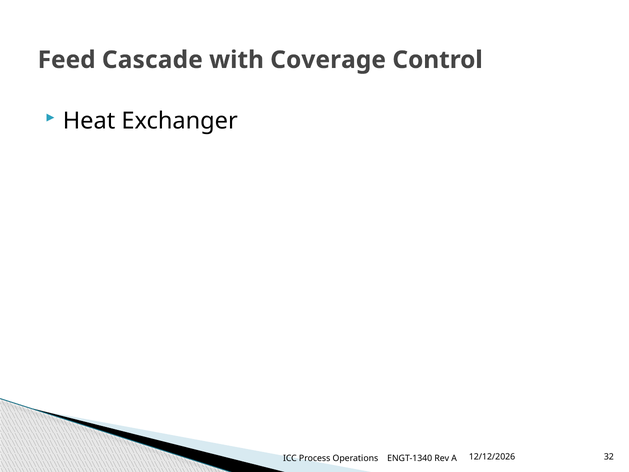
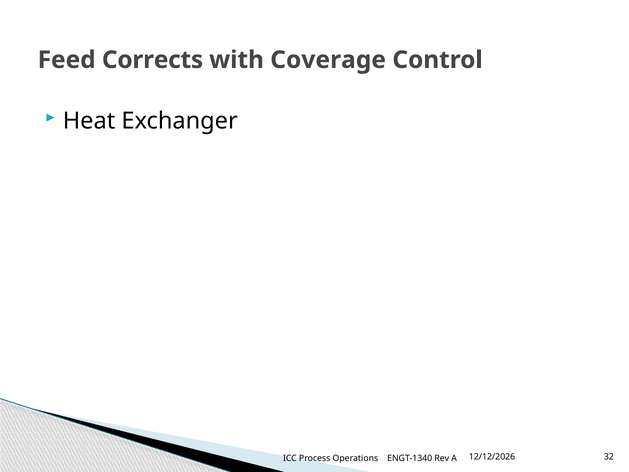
Cascade: Cascade -> Corrects
